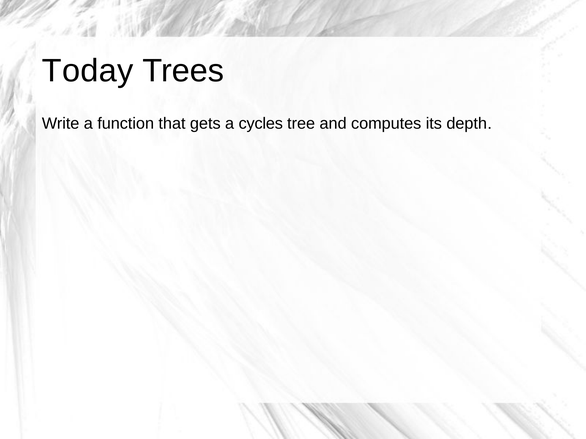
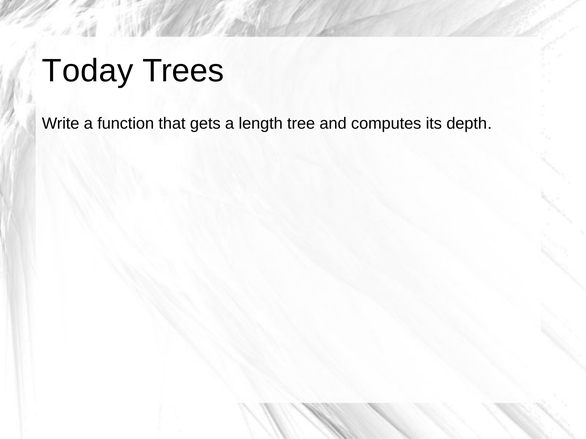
cycles: cycles -> length
